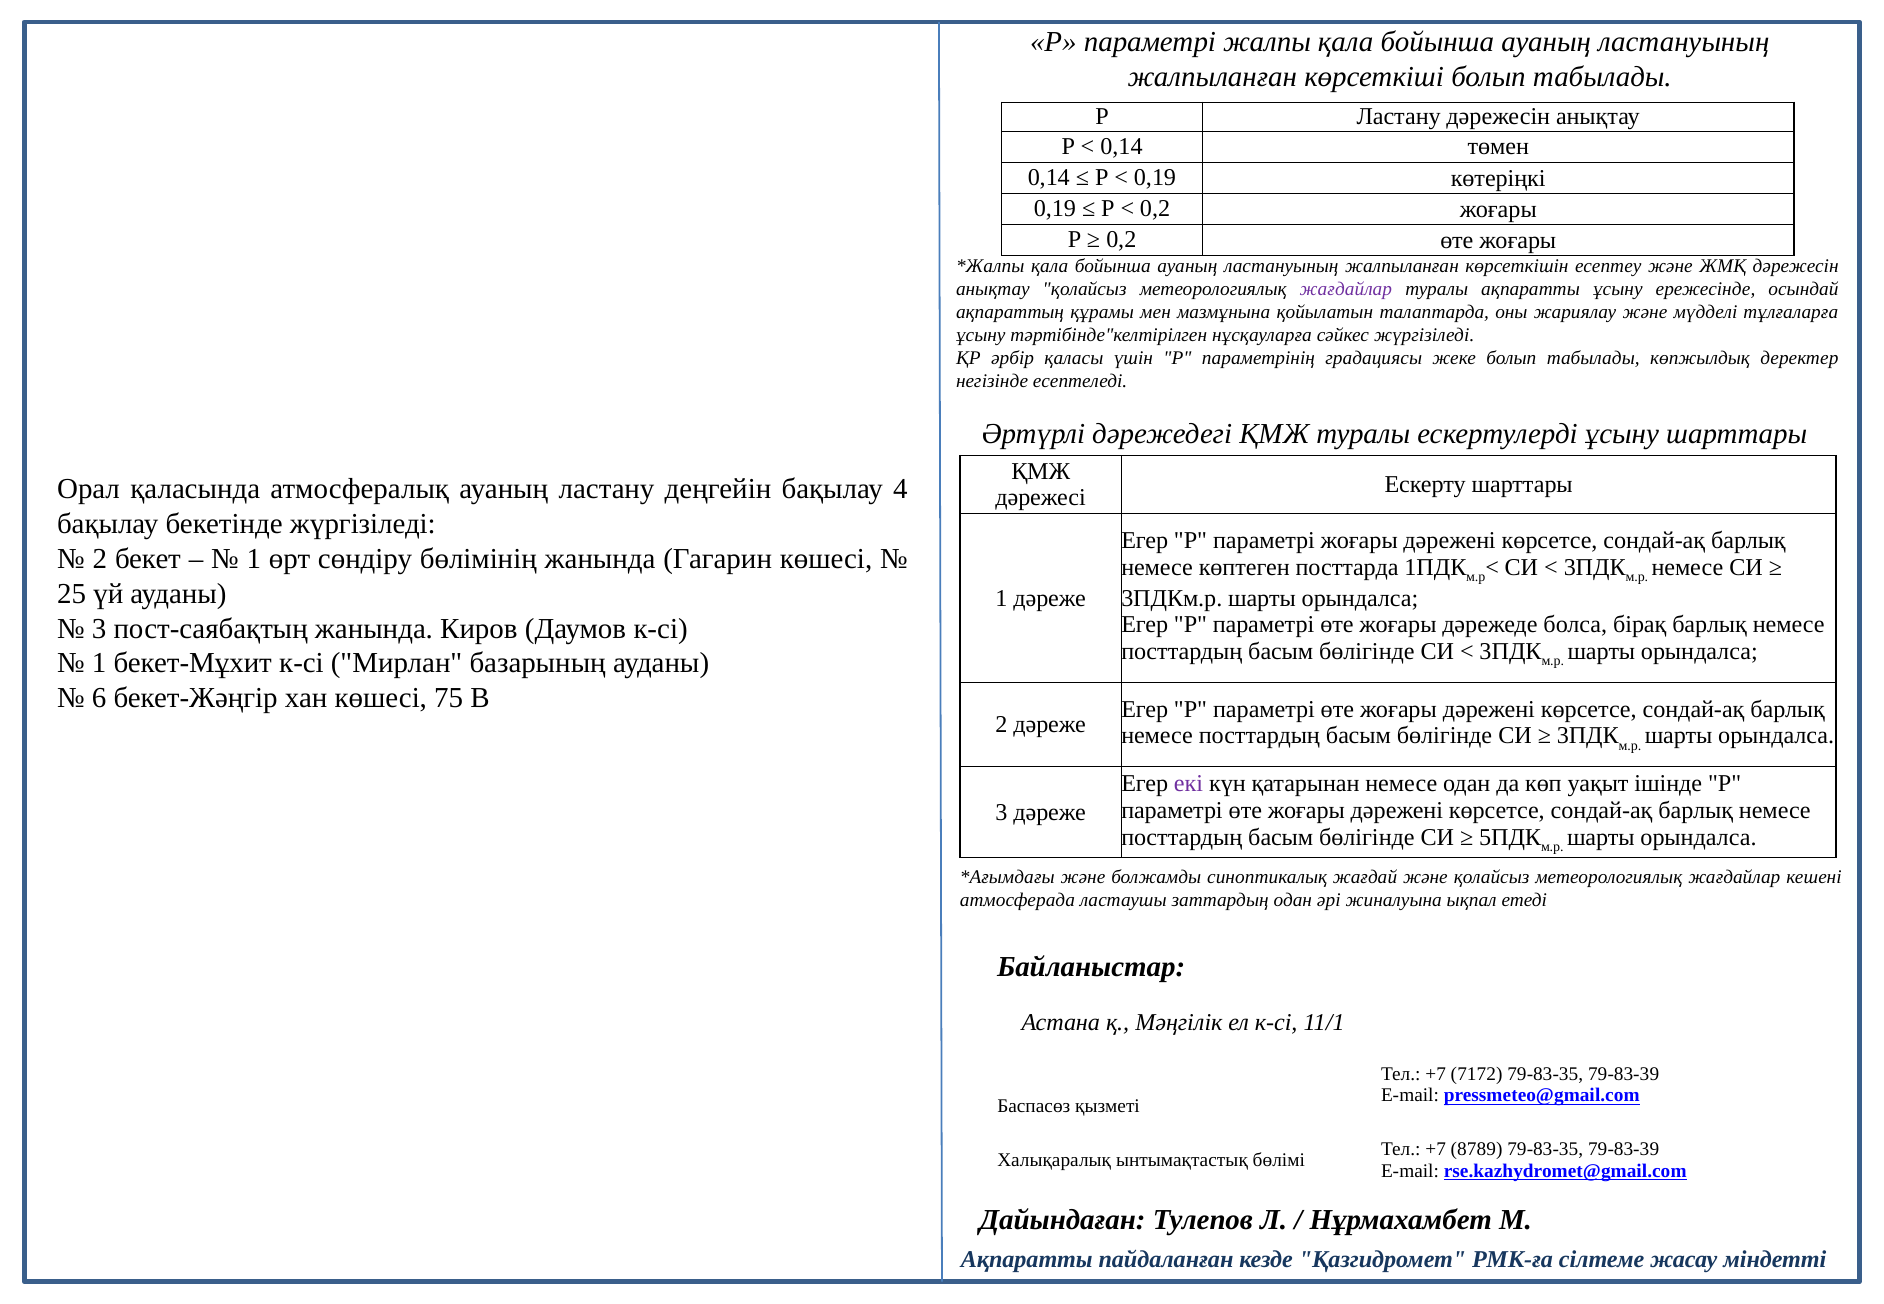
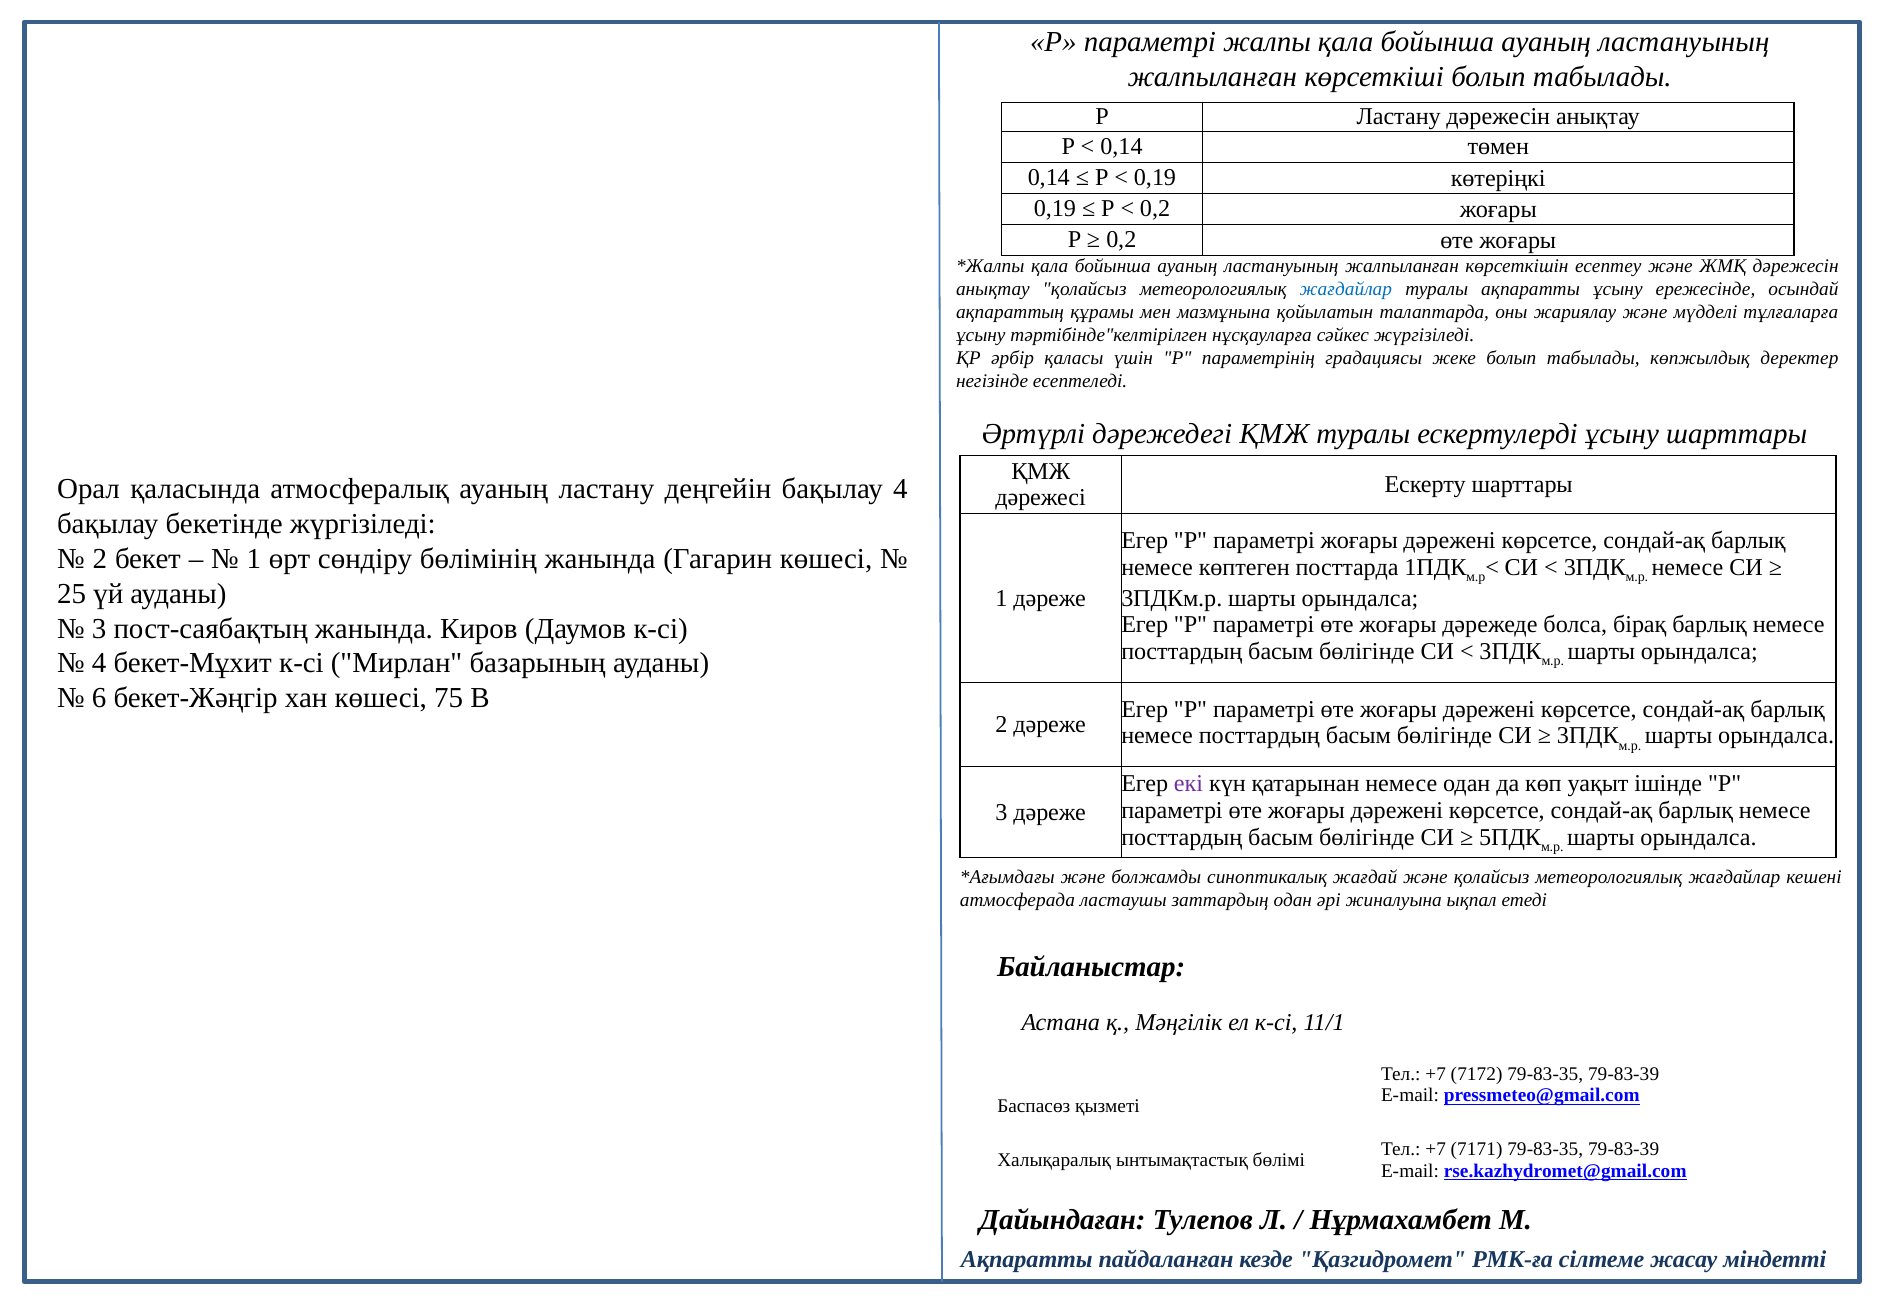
жағдайлар at (1346, 289) colour: purple -> blue
1 at (99, 663): 1 -> 4
8789: 8789 -> 7171
